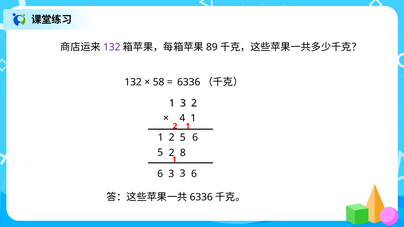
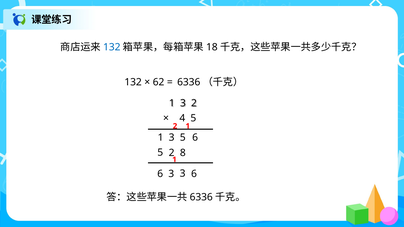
132 at (112, 47) colour: purple -> blue
89: 89 -> 18
58: 58 -> 62
4 1: 1 -> 5
2 at (172, 138): 2 -> 3
